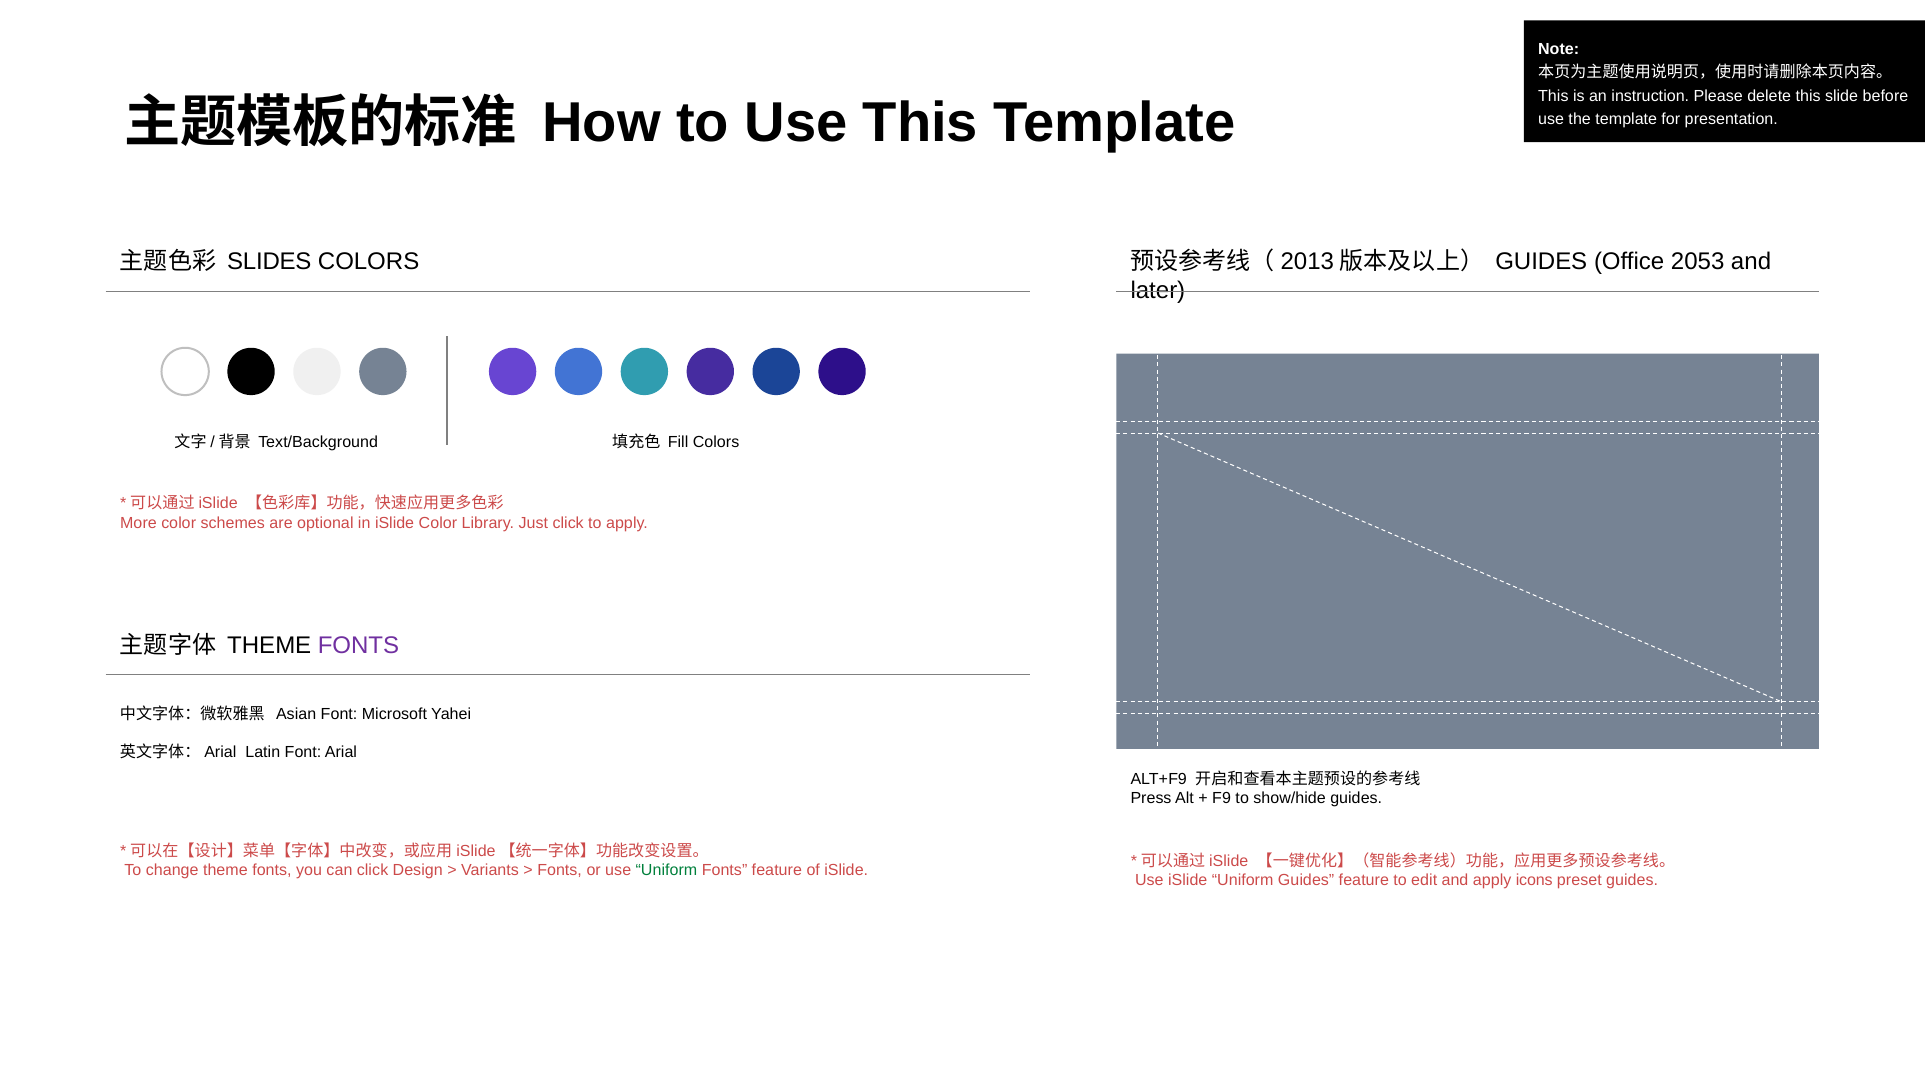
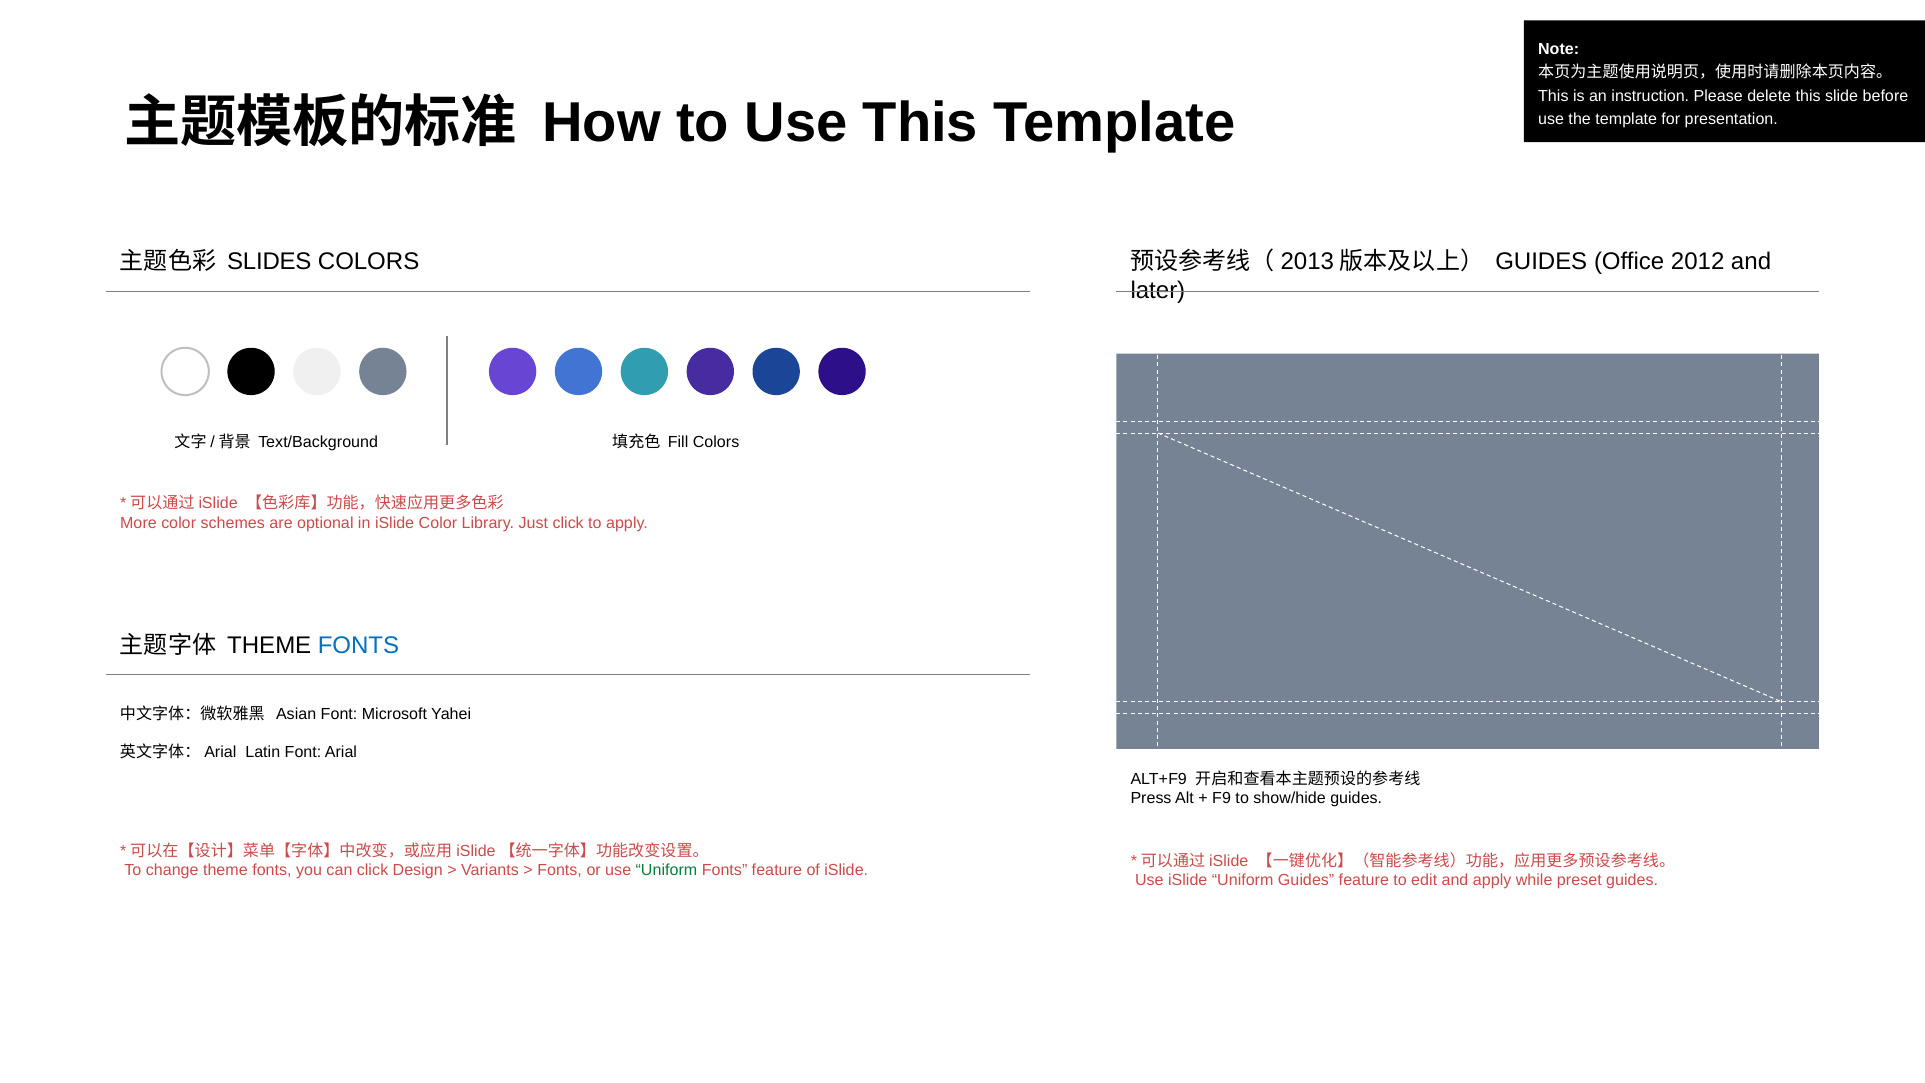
2053: 2053 -> 2012
FONTS at (358, 646) colour: purple -> blue
icons: icons -> while
